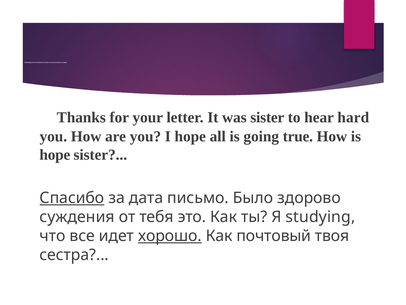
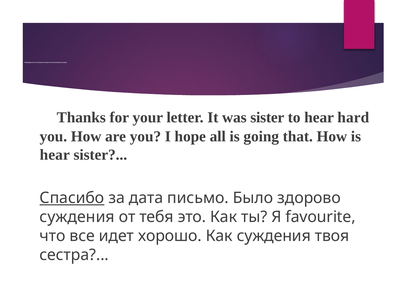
true: true -> that
hope at (55, 154): hope -> hear
studying: studying -> favourite
хорошо underline: present -> none
Как почтовый: почтовый -> суждения
